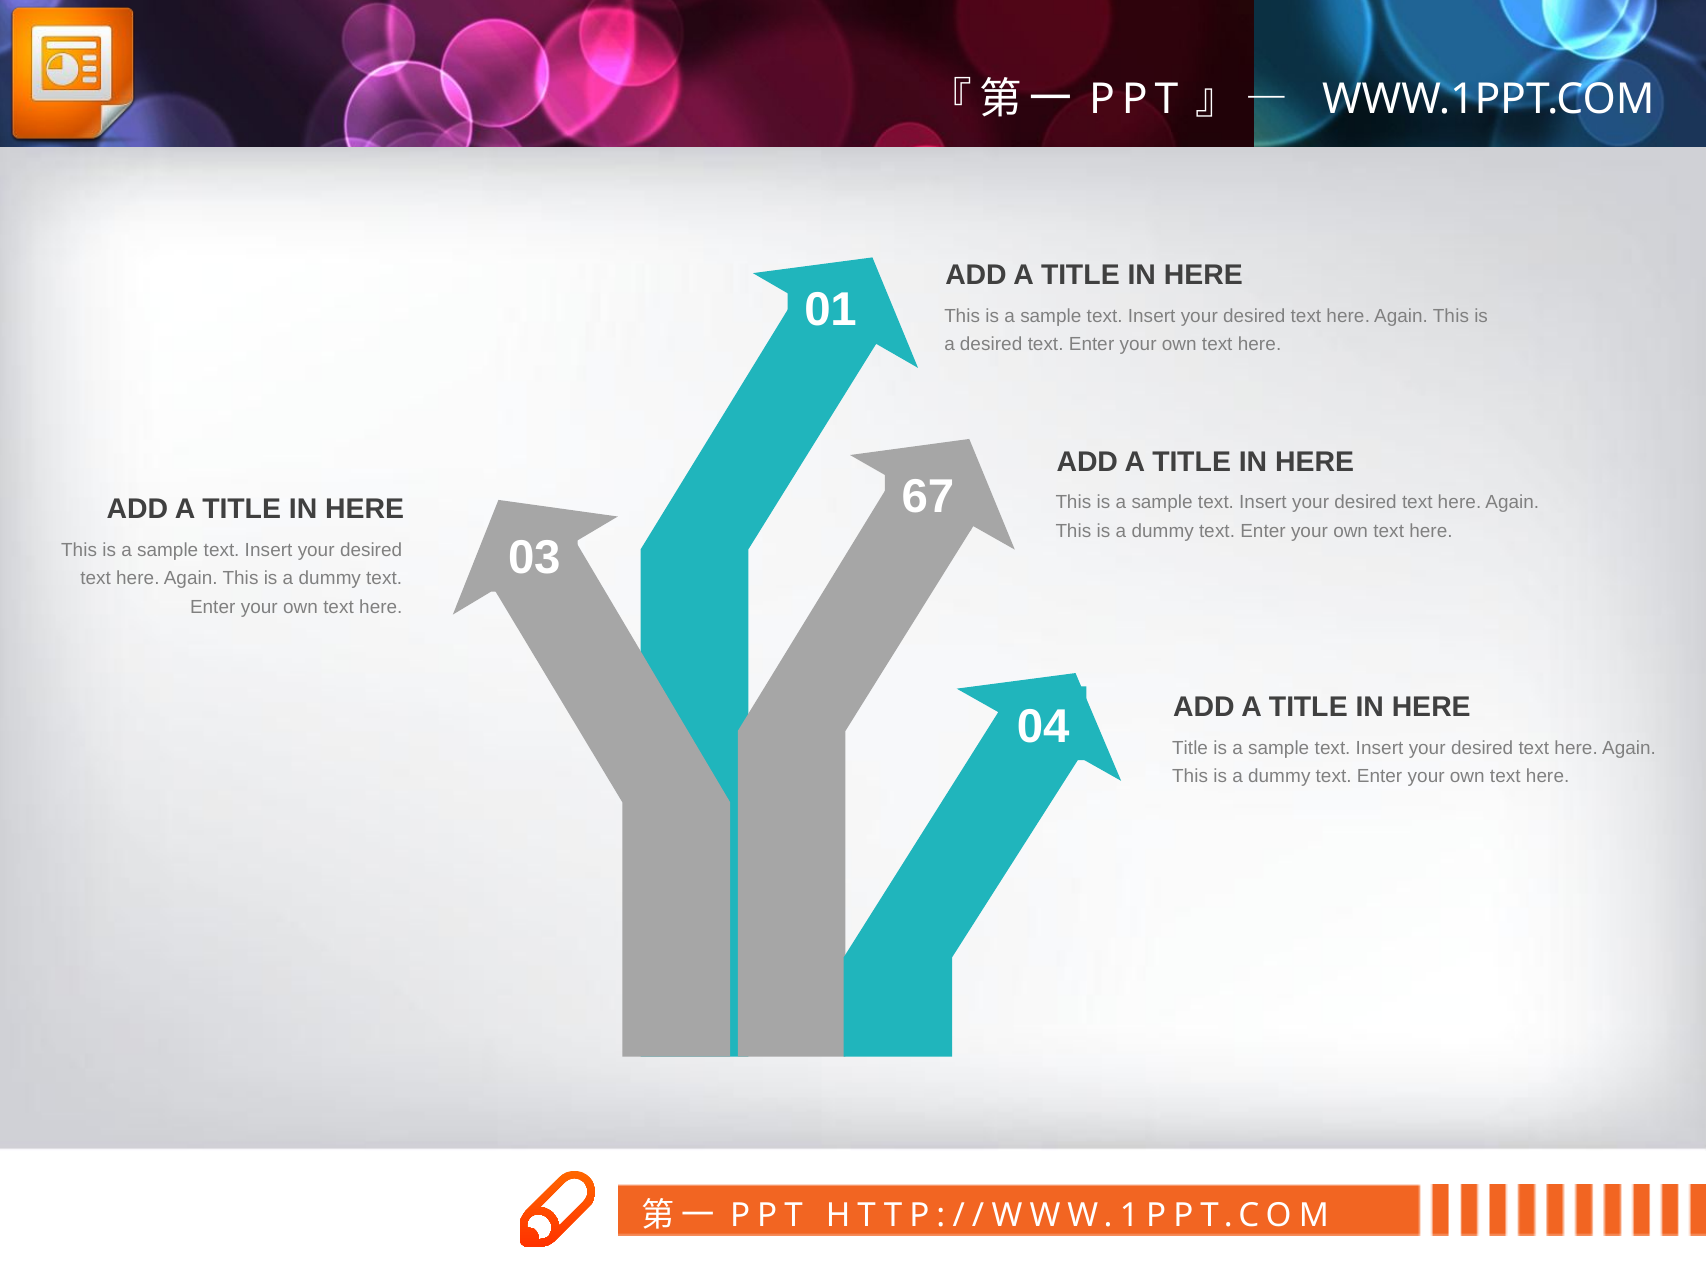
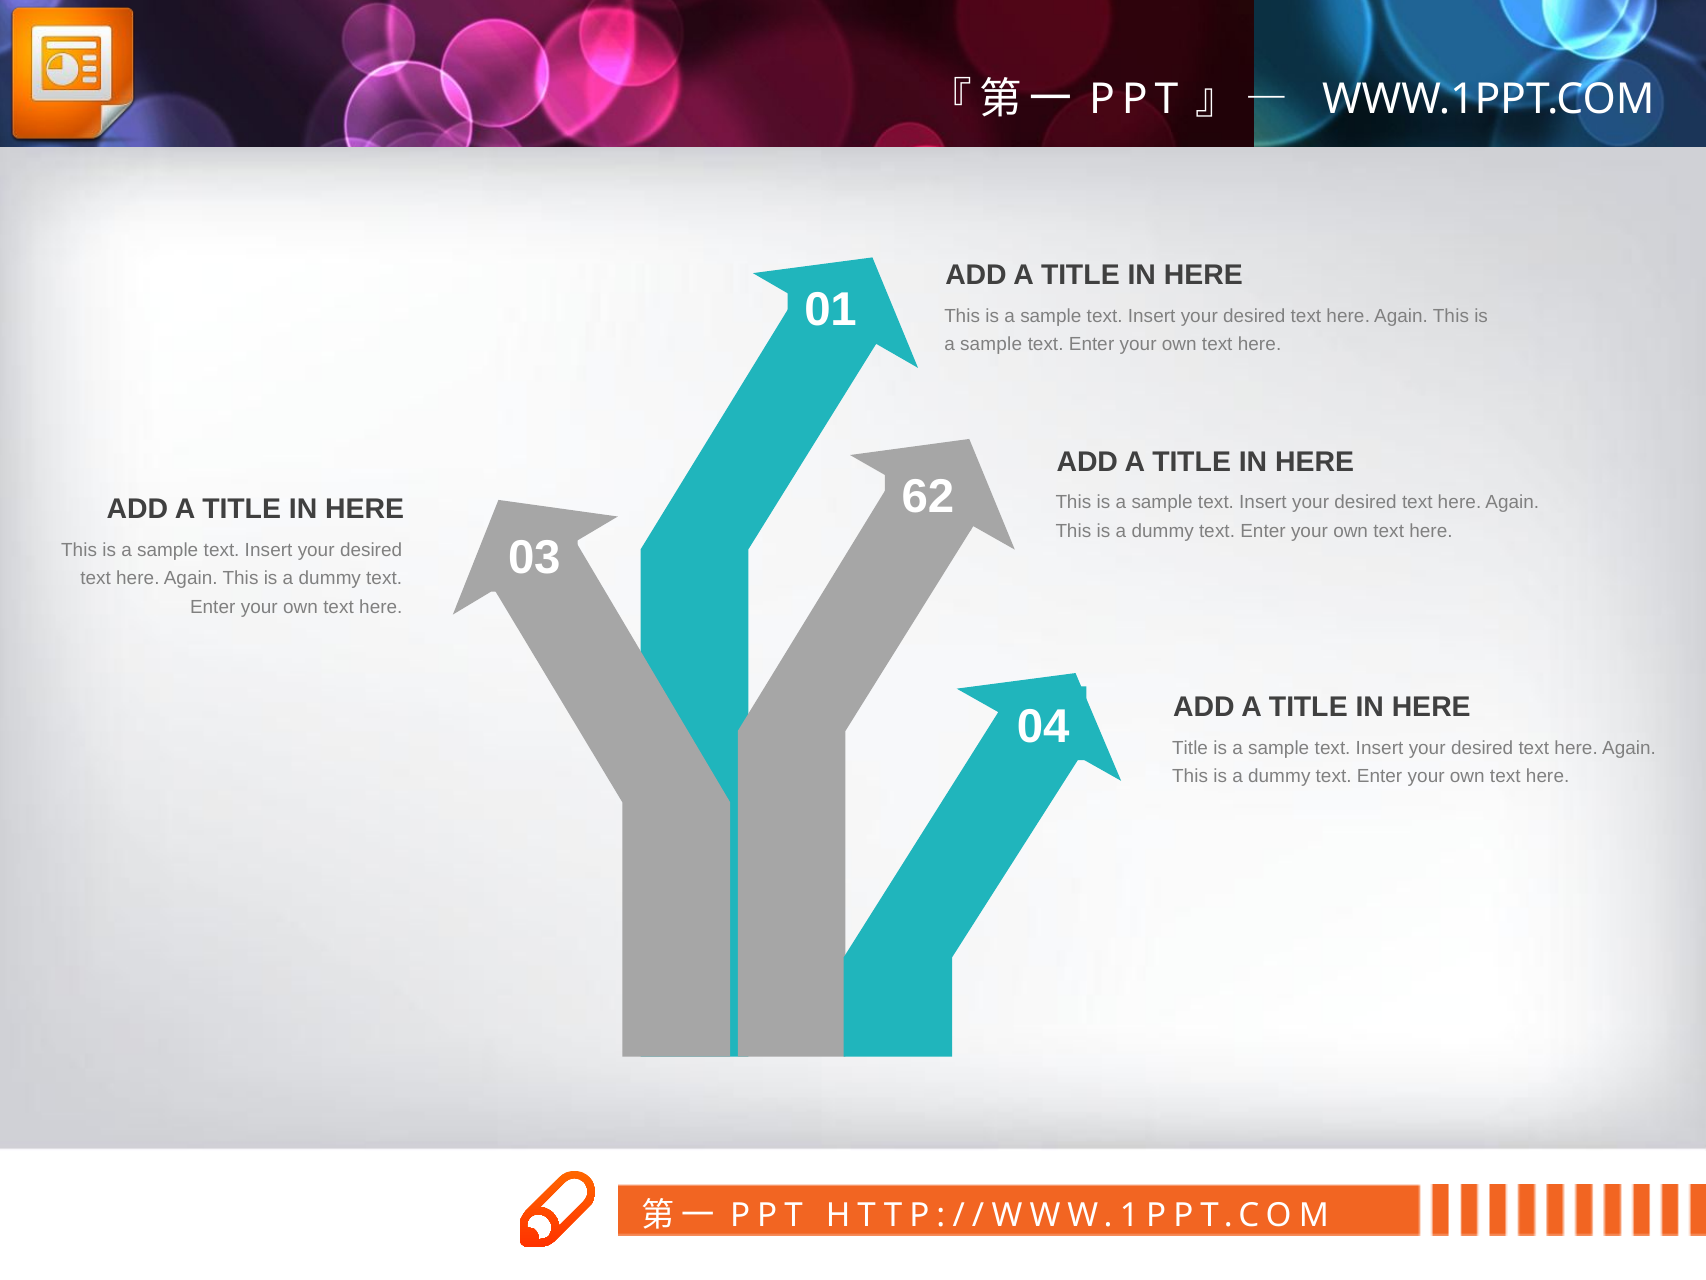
desired at (991, 344): desired -> sample
67: 67 -> 62
